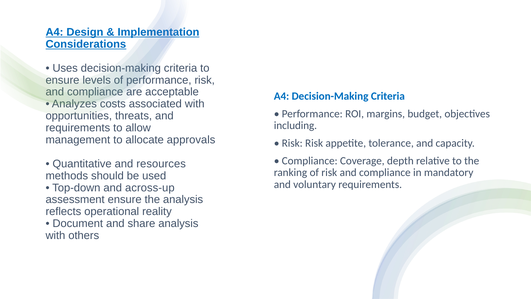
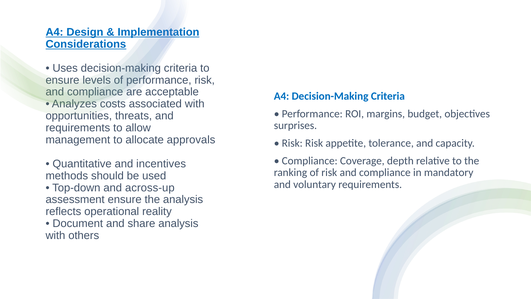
including: including -> surprises
resources: resources -> incentives
